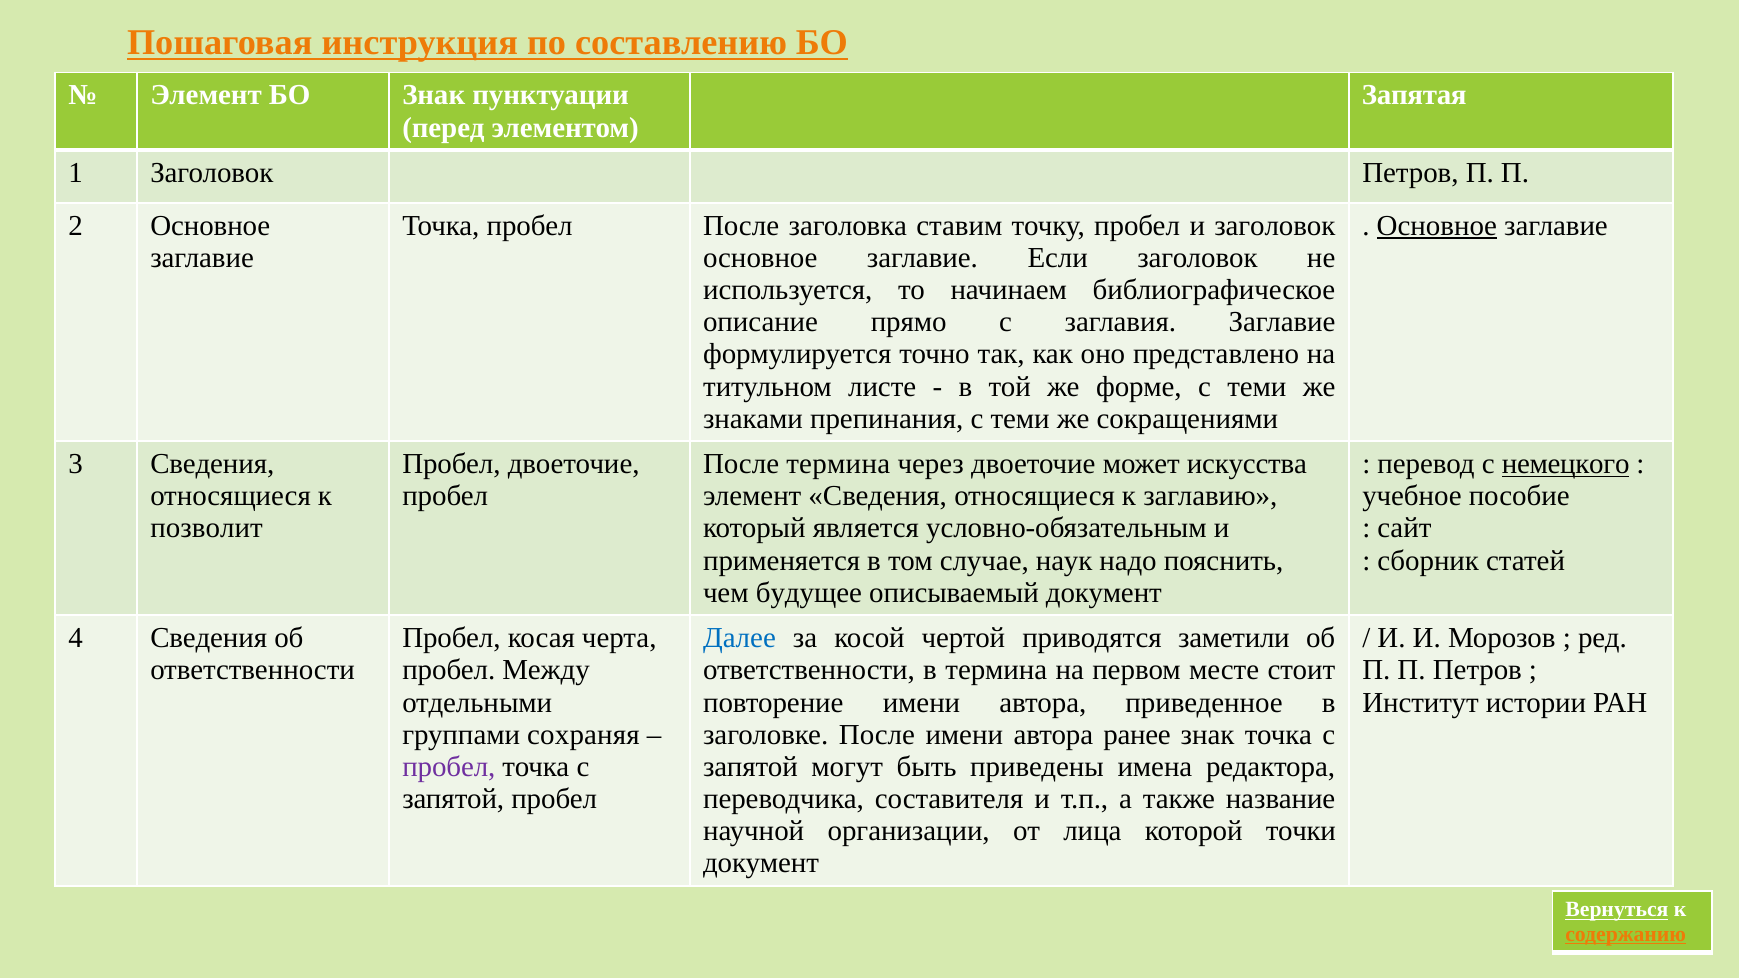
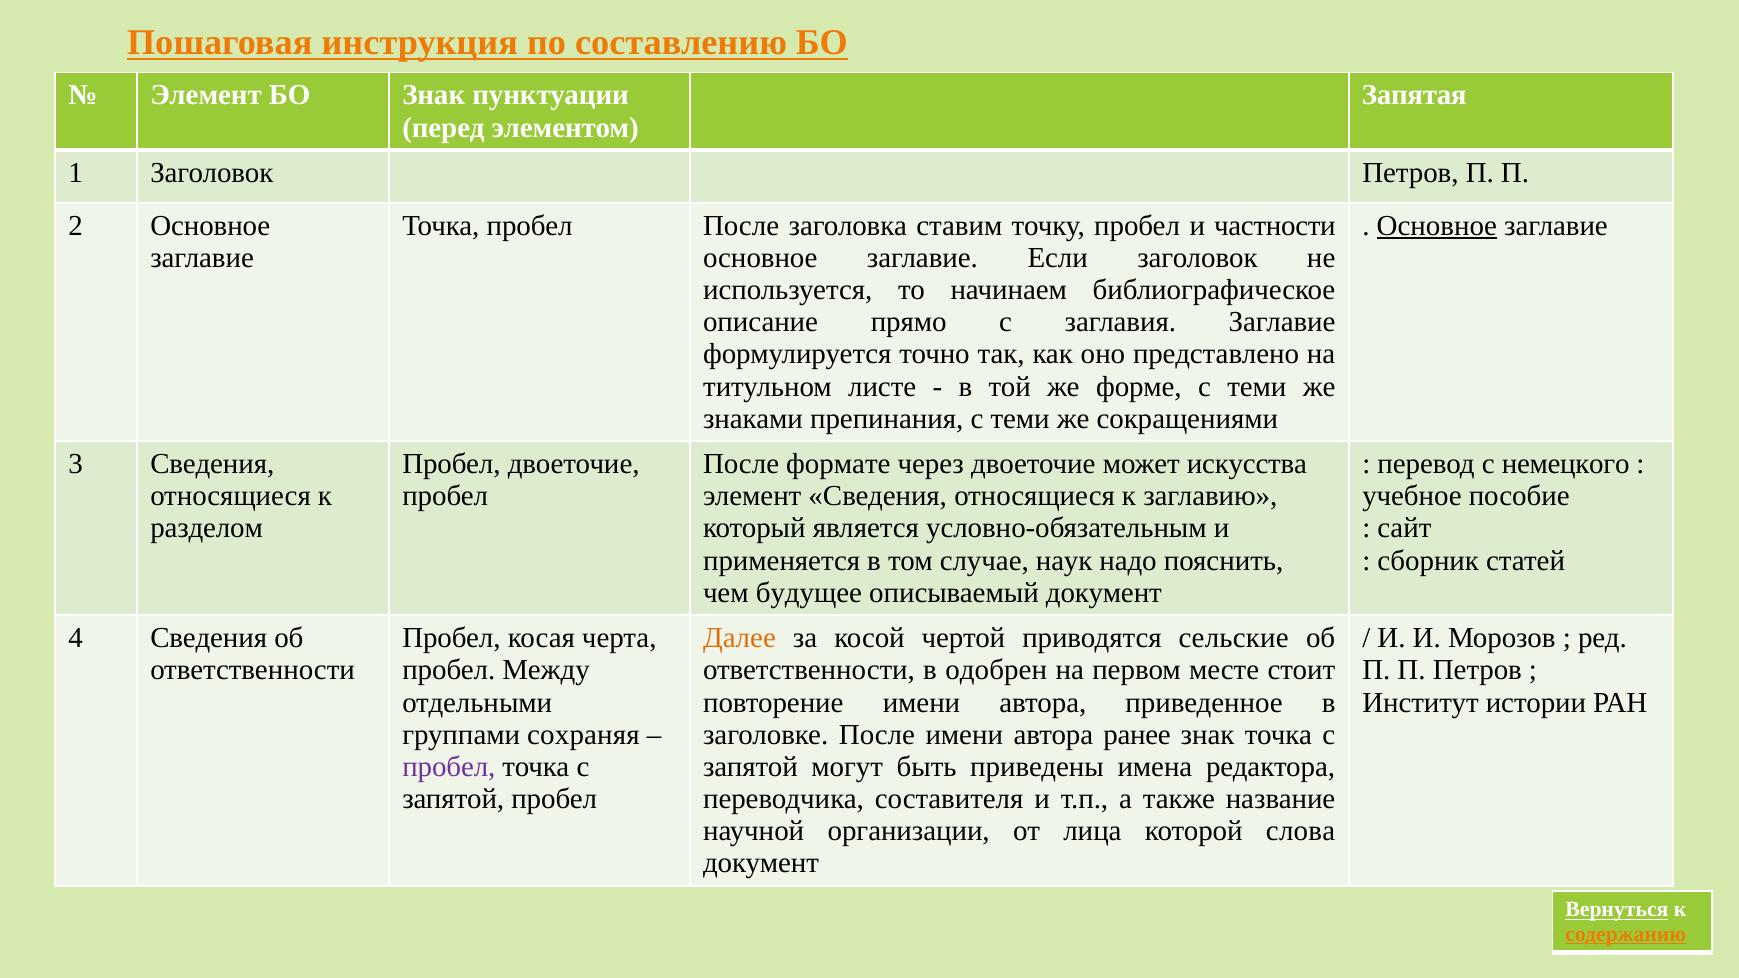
и заголовок: заголовок -> частности
После термина: термина -> формате
немецкого underline: present -> none
позволит: позволит -> разделом
Далее colour: blue -> orange
заметили: заметили -> сельские
в термина: термина -> одобрен
точки: точки -> слова
